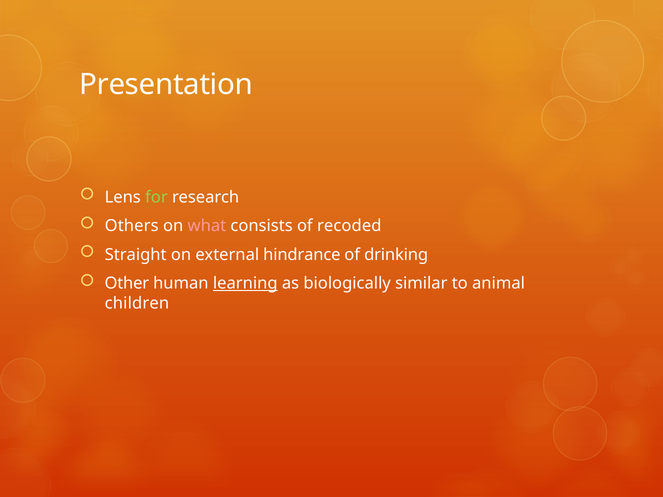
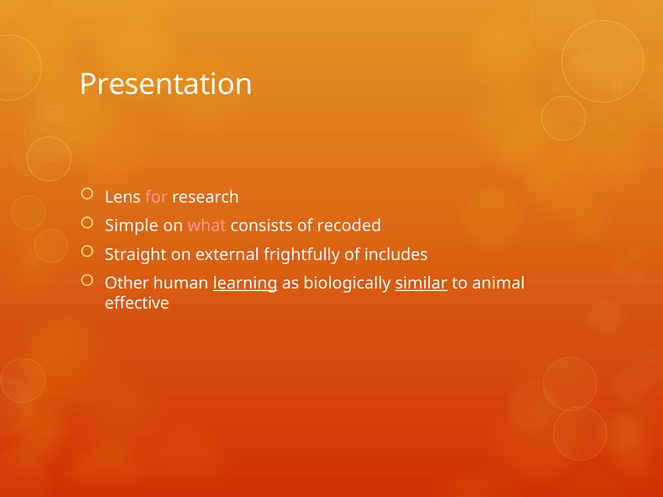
for colour: light green -> pink
Others: Others -> Simple
hindrance: hindrance -> frightfully
drinking: drinking -> includes
similar underline: none -> present
children: children -> effective
